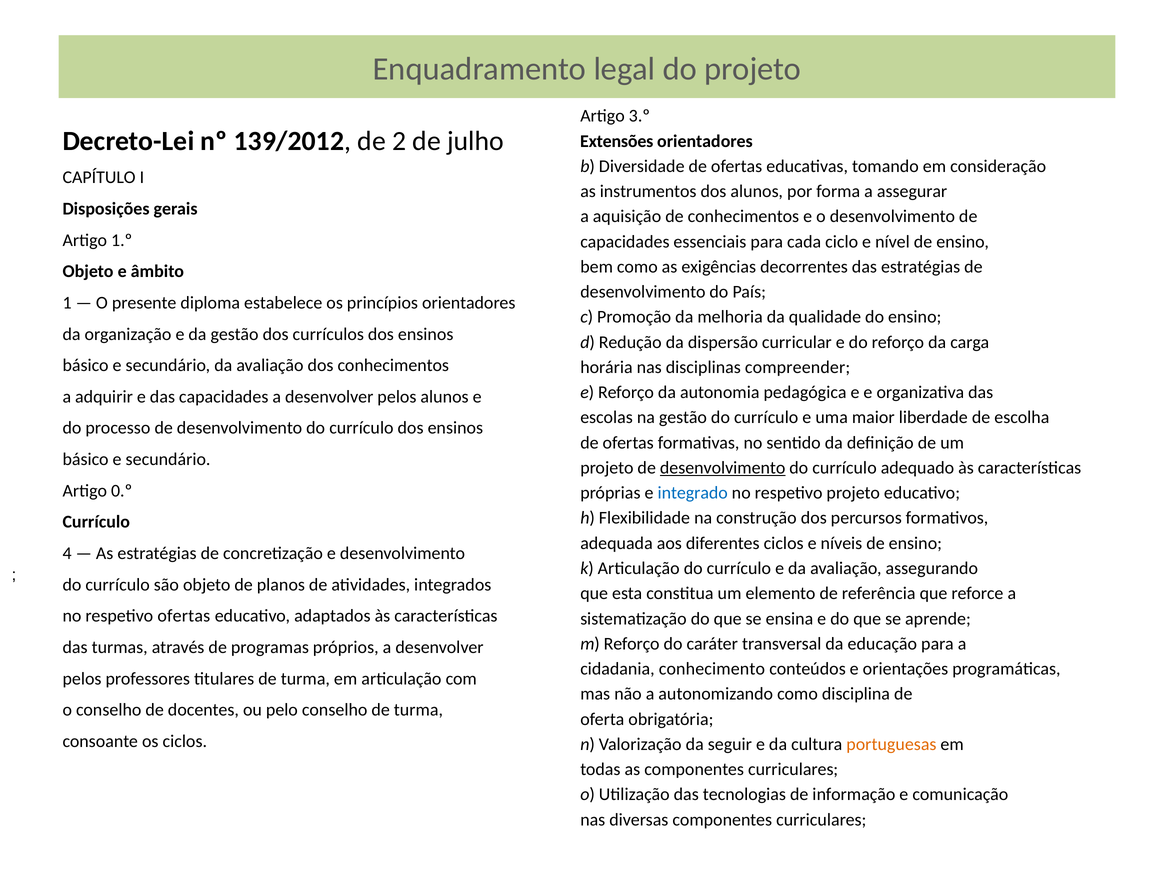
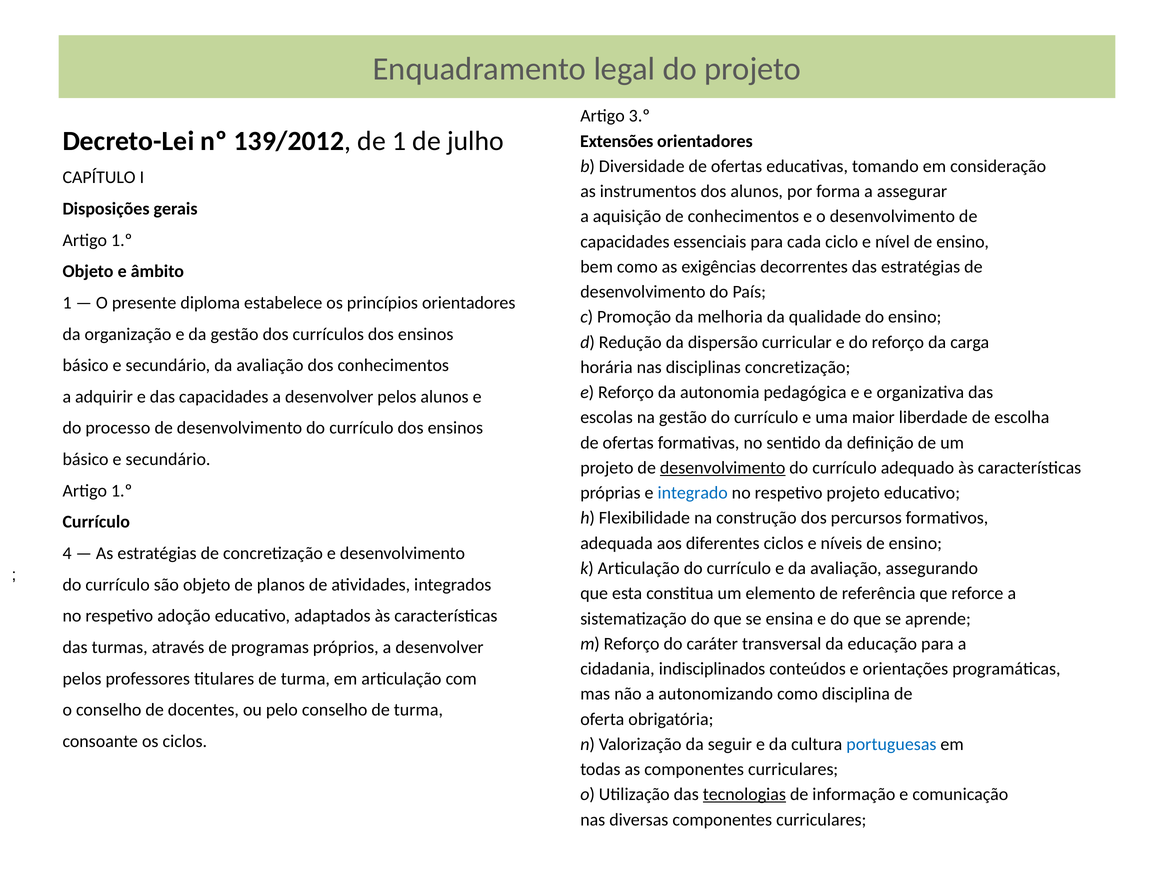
de 2: 2 -> 1
disciplinas compreender: compreender -> concretização
0.º at (122, 491): 0.º -> 1.º
respetivo ofertas: ofertas -> adoção
conhecimento: conhecimento -> indisciplinados
portuguesas colour: orange -> blue
tecnologias underline: none -> present
